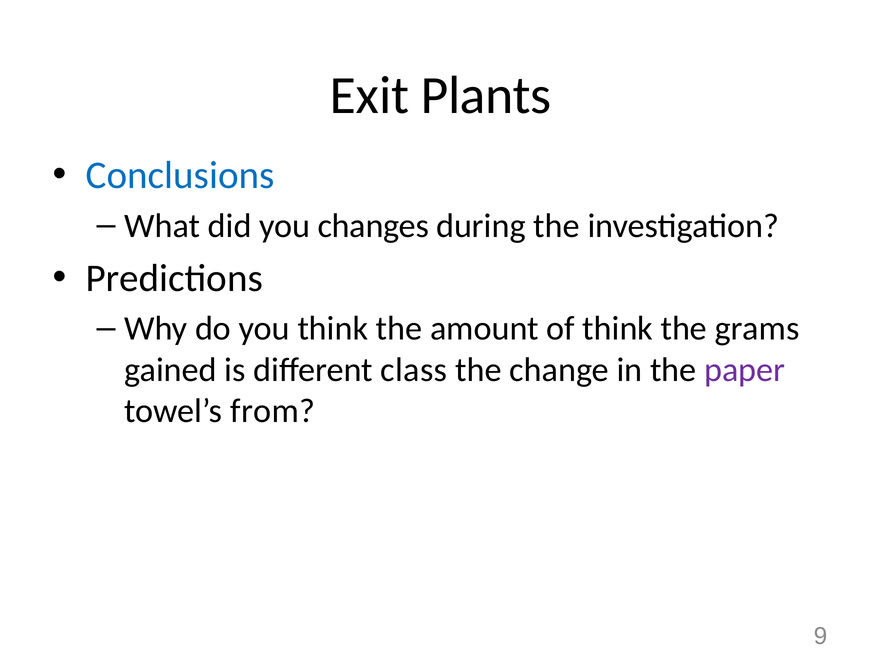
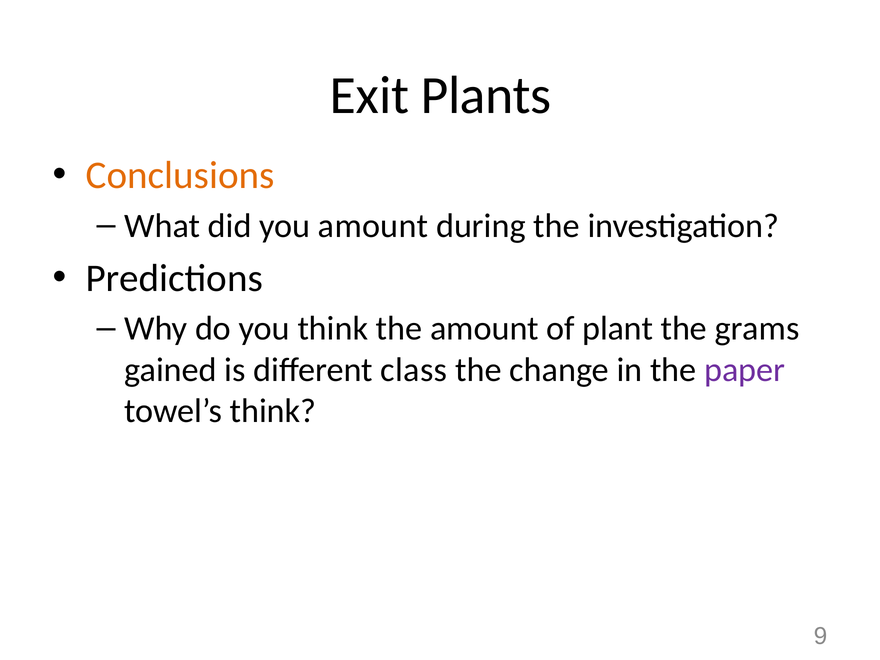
Conclusions colour: blue -> orange
you changes: changes -> amount
of think: think -> plant
towel’s from: from -> think
